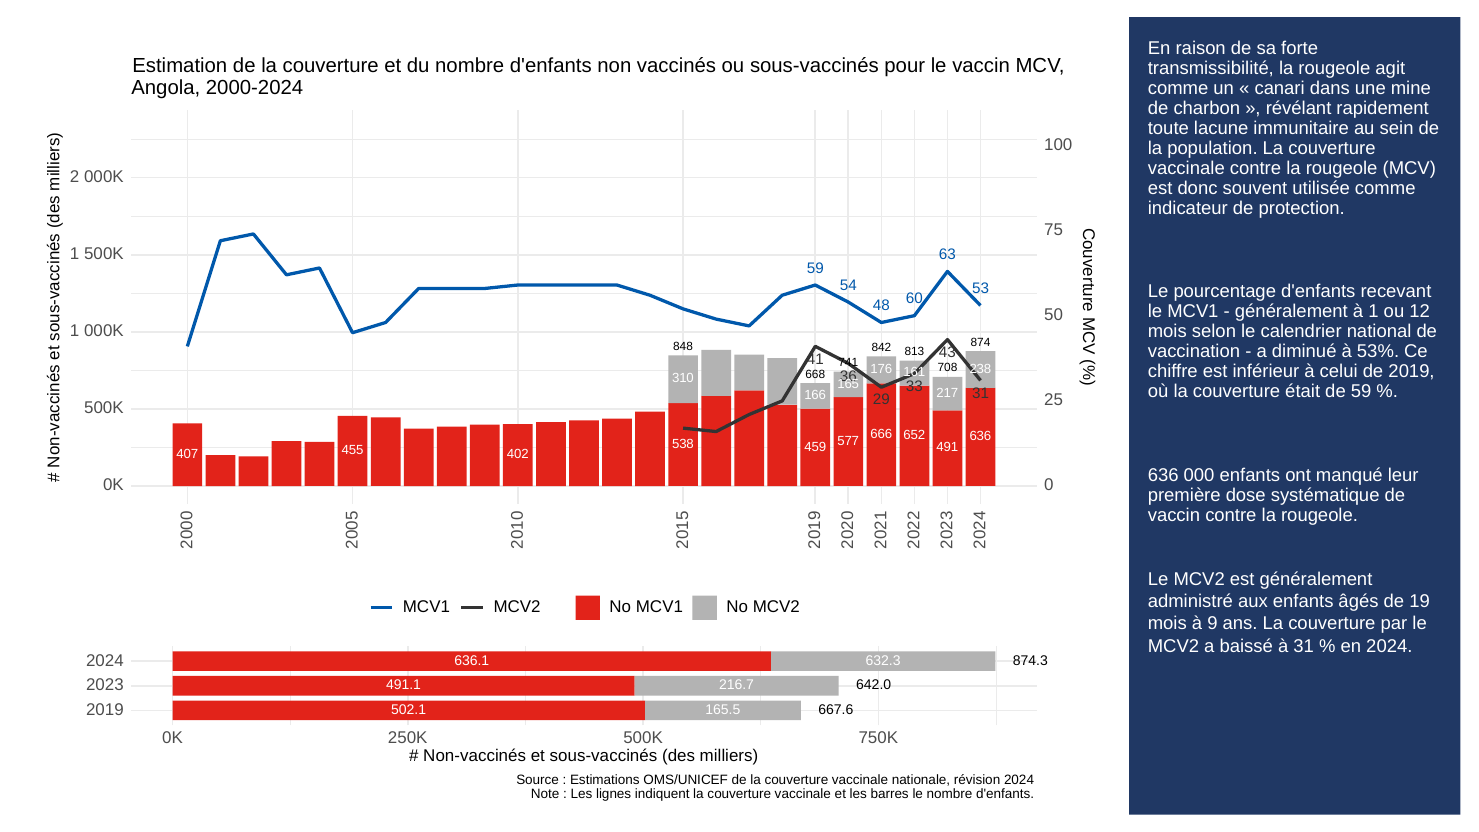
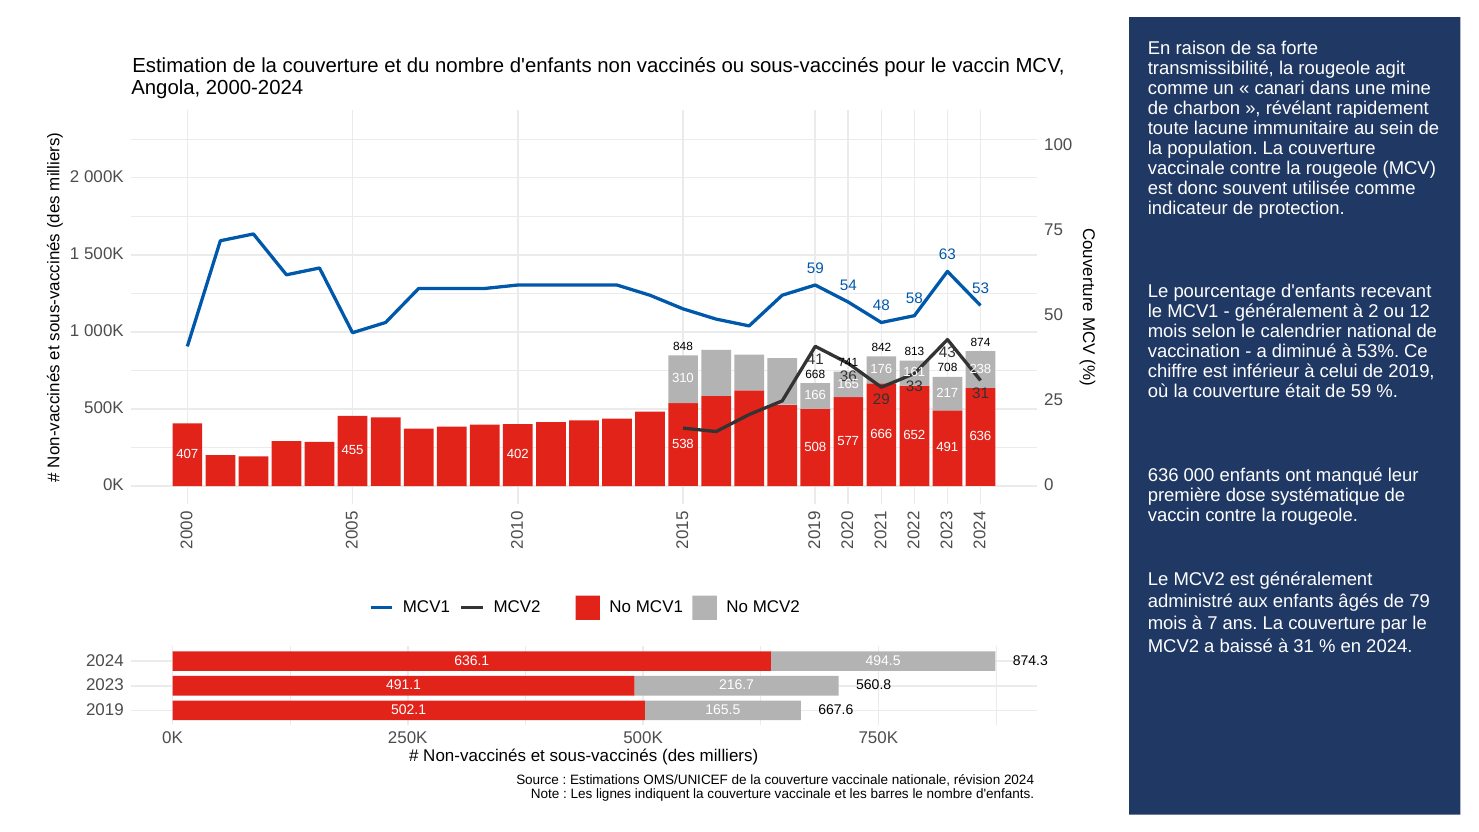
60: 60 -> 58
à 1: 1 -> 2
459: 459 -> 508
19: 19 -> 79
à 9: 9 -> 7
632.3: 632.3 -> 494.5
642.0: 642.0 -> 560.8
